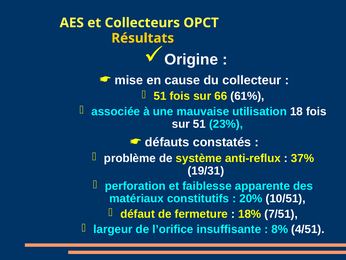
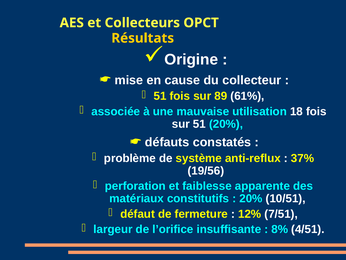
66: 66 -> 89
51 23%: 23% -> 20%
19/31: 19/31 -> 19/56
18%: 18% -> 12%
